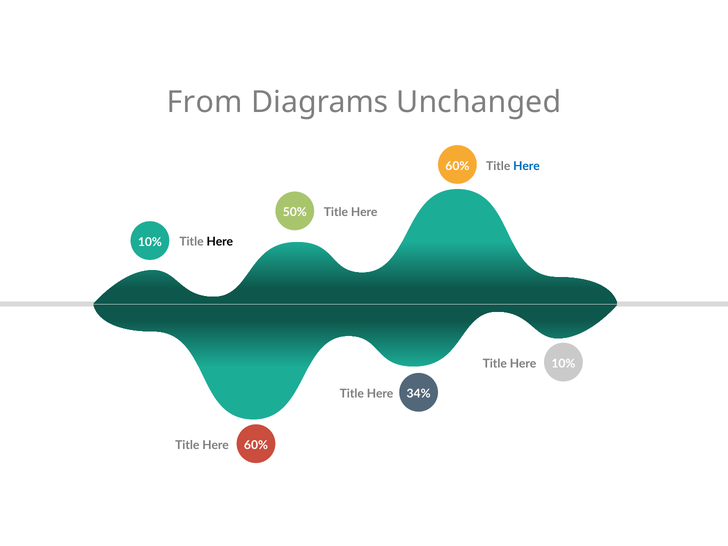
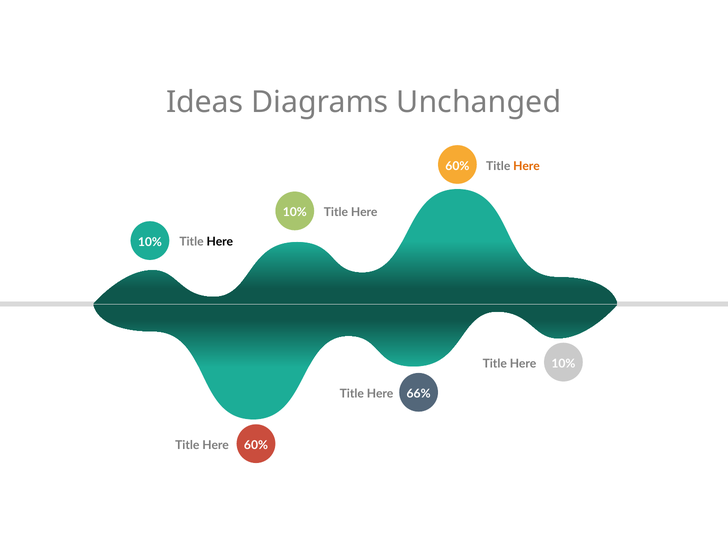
From: From -> Ideas
Here at (527, 166) colour: blue -> orange
50% at (295, 212): 50% -> 10%
34%: 34% -> 66%
